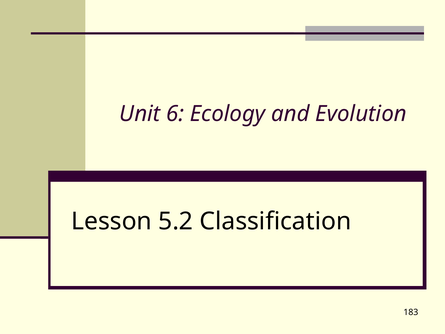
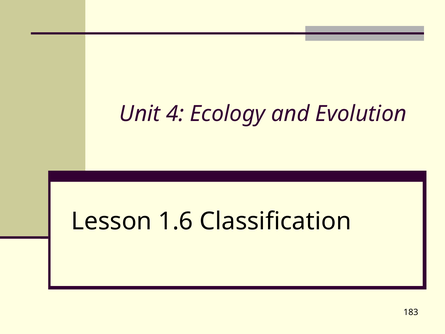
6: 6 -> 4
5.2: 5.2 -> 1.6
